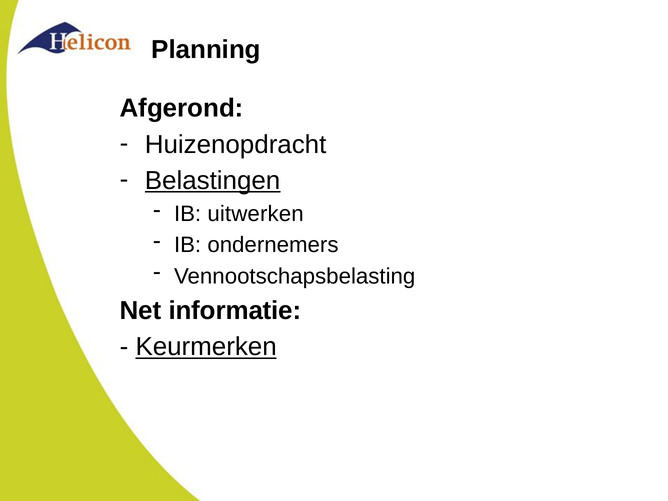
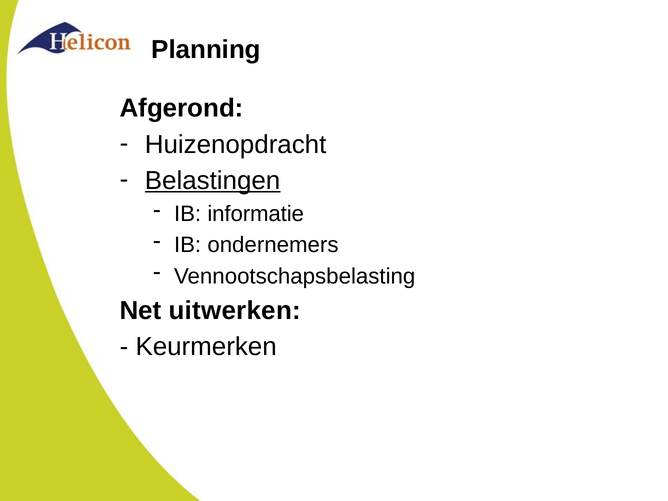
uitwerken: uitwerken -> informatie
informatie: informatie -> uitwerken
Keurmerken underline: present -> none
